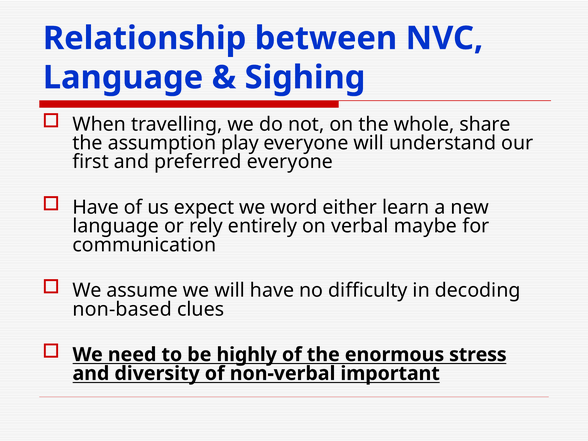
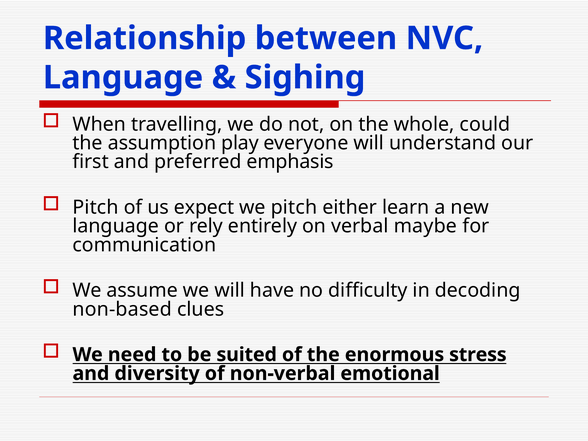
share: share -> could
preferred everyone: everyone -> emphasis
Have at (96, 207): Have -> Pitch
we word: word -> pitch
highly: highly -> suited
important: important -> emotional
